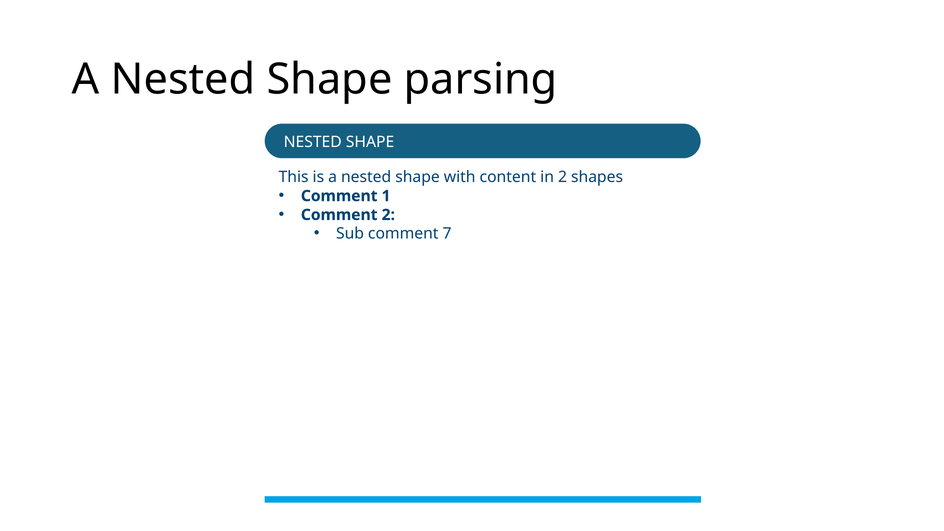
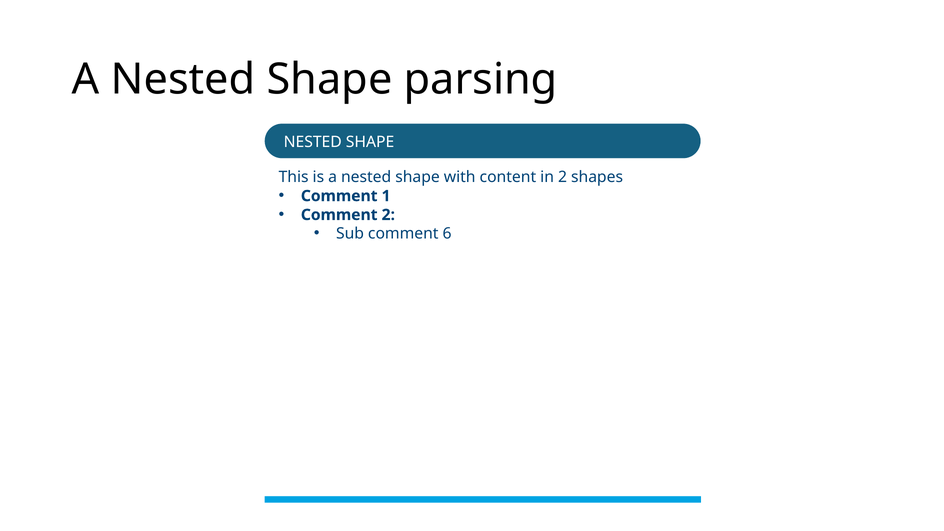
7: 7 -> 6
